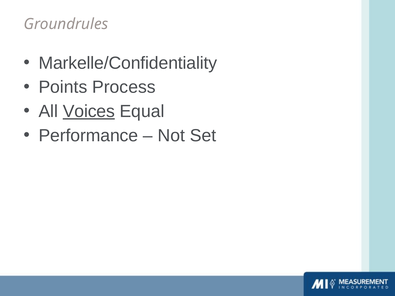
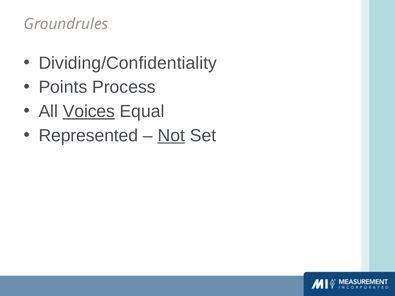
Markelle/Confidentiality: Markelle/Confidentiality -> Dividing/Confidentiality
Performance: Performance -> Represented
Not underline: none -> present
